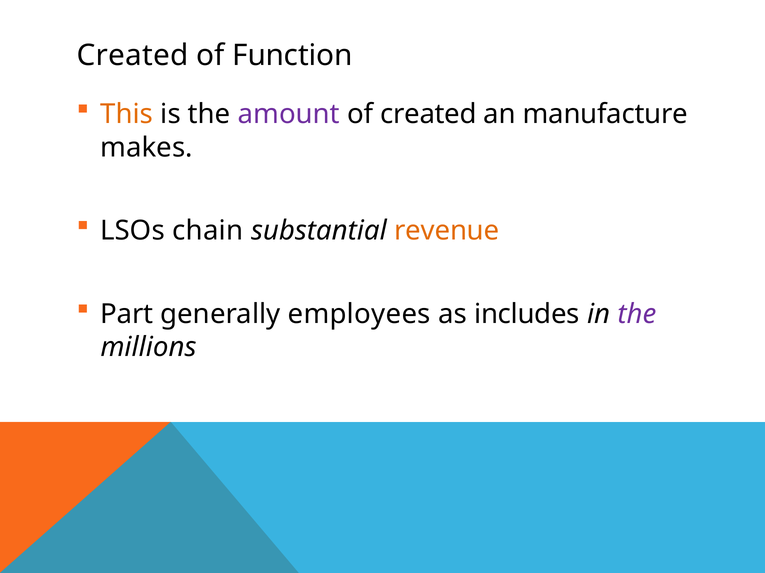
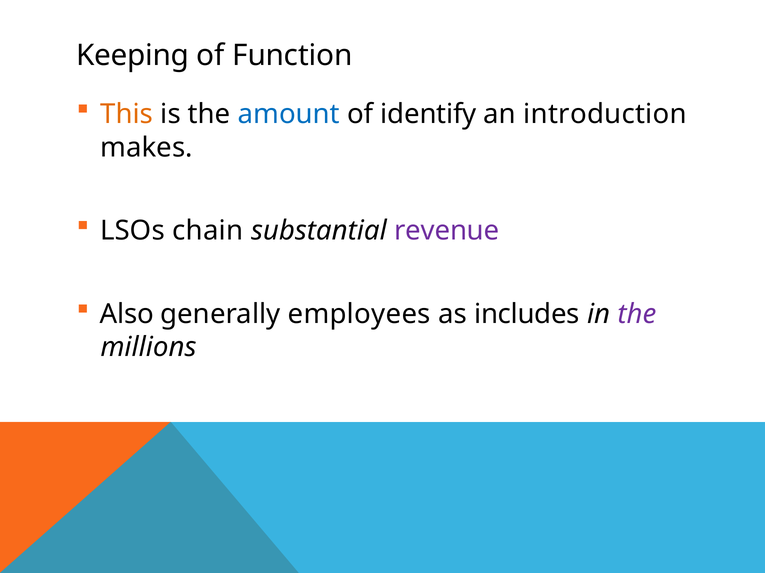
Created at (132, 56): Created -> Keeping
amount colour: purple -> blue
of created: created -> identify
manufacture: manufacture -> introduction
revenue colour: orange -> purple
Part: Part -> Also
